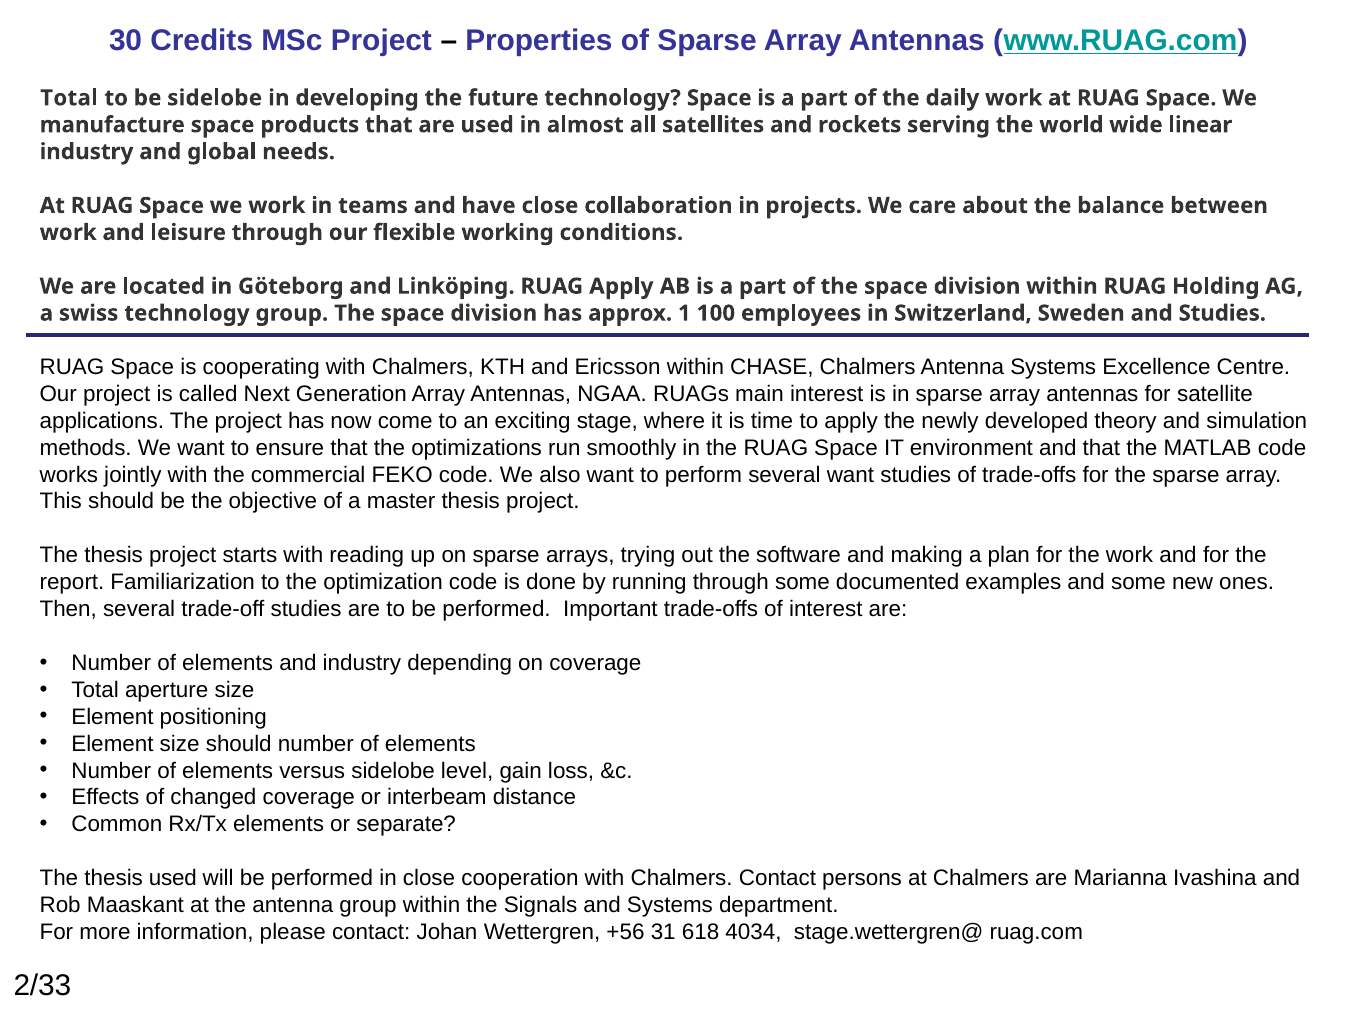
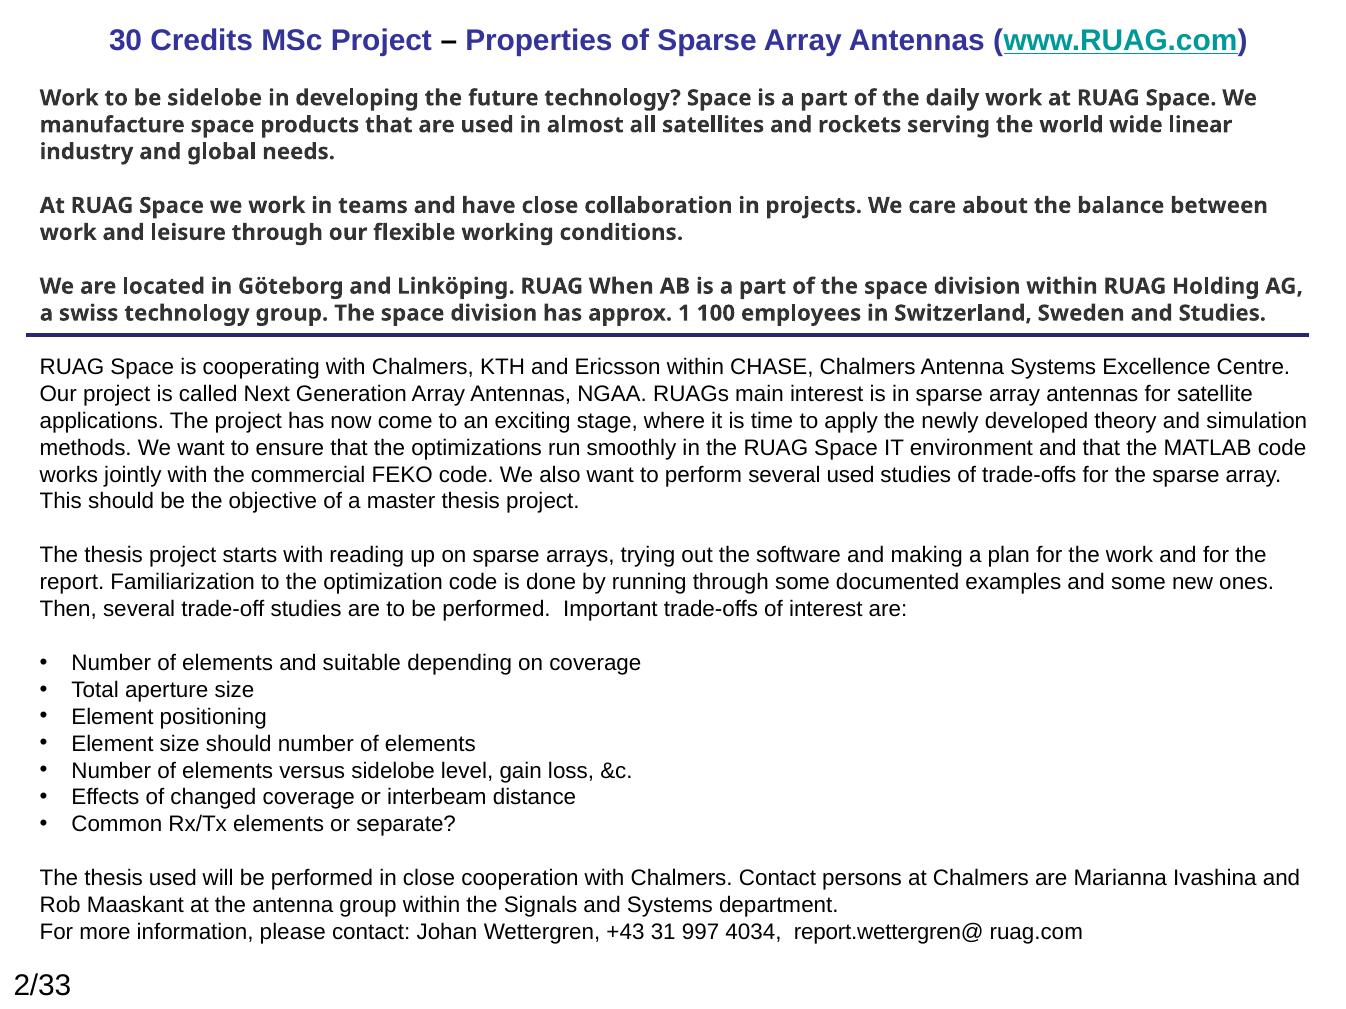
Total at (69, 98): Total -> Work
RUAG Apply: Apply -> When
several want: want -> used
and industry: industry -> suitable
+56: +56 -> +43
618: 618 -> 997
stage.wettergren@: stage.wettergren@ -> report.wettergren@
